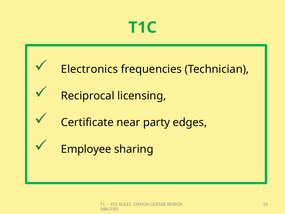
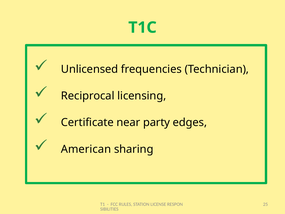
Electronics: Electronics -> Unlicensed
Employee: Employee -> American
